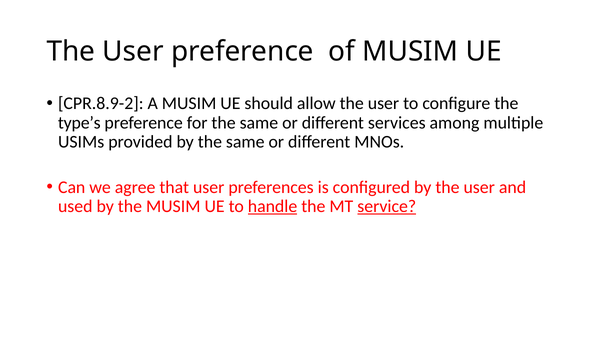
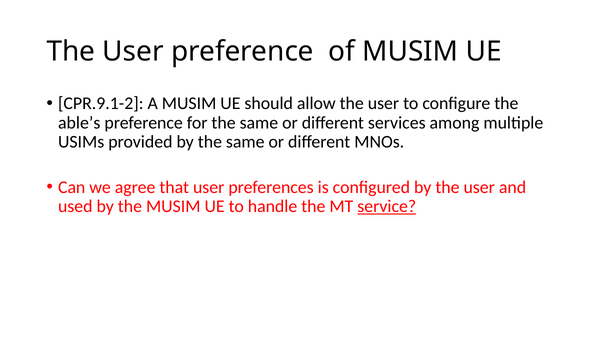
CPR.8.9-2: CPR.8.9-2 -> CPR.9.1-2
type’s: type’s -> able’s
handle underline: present -> none
